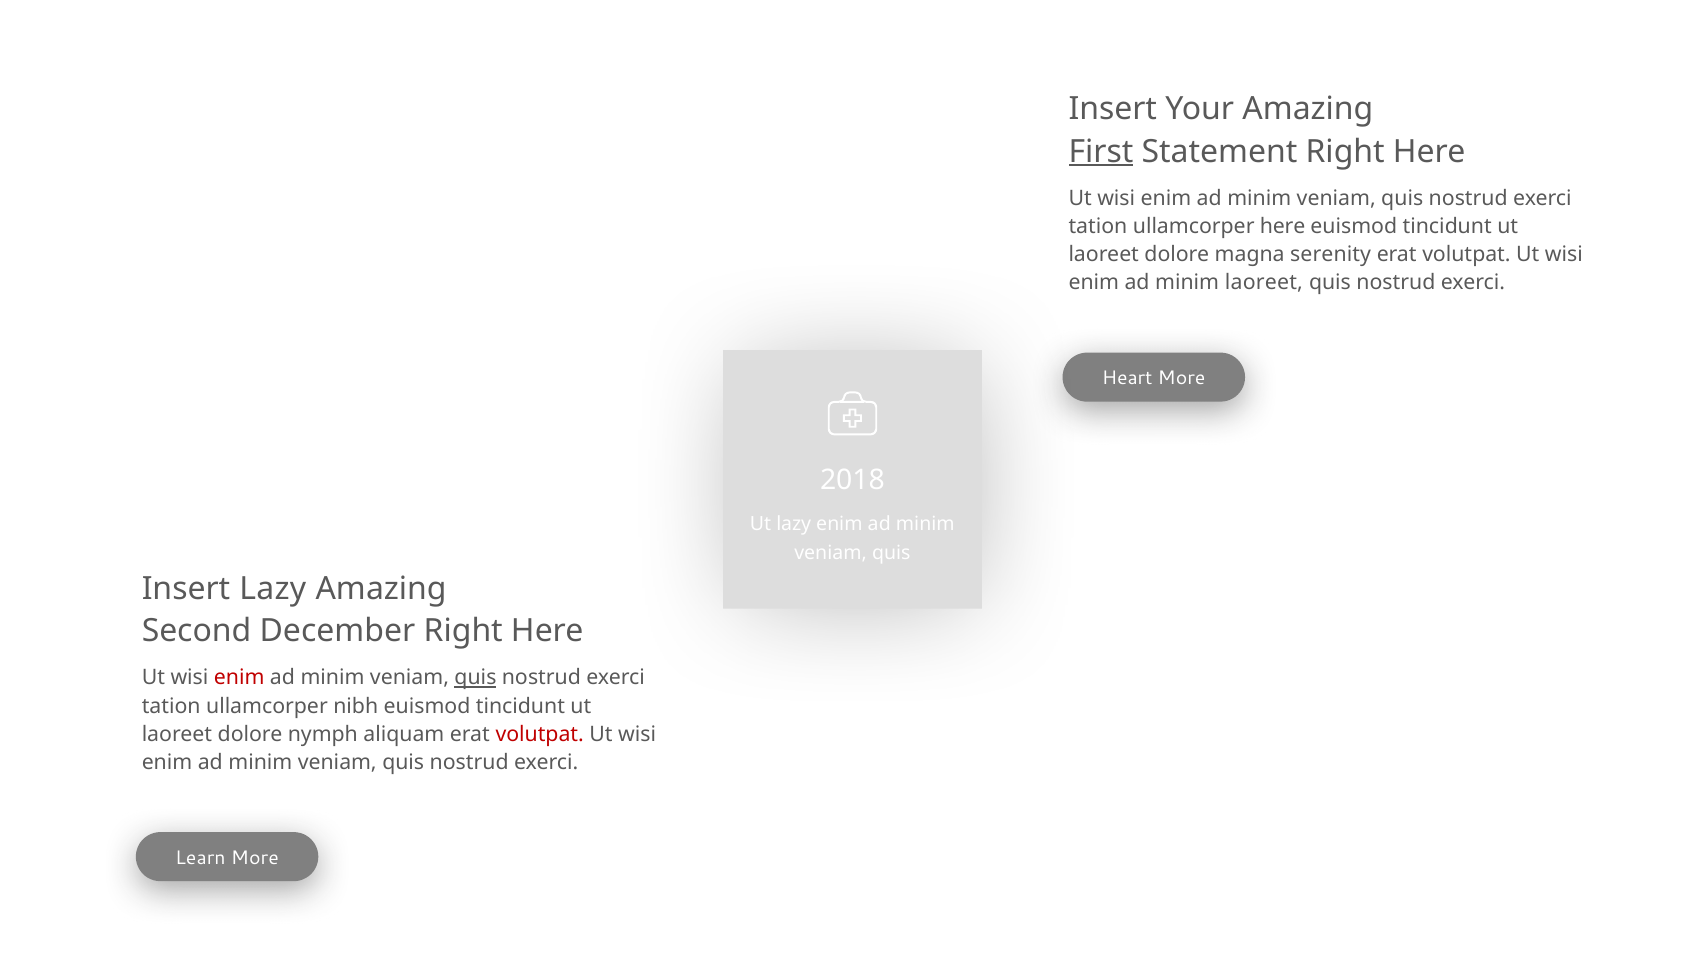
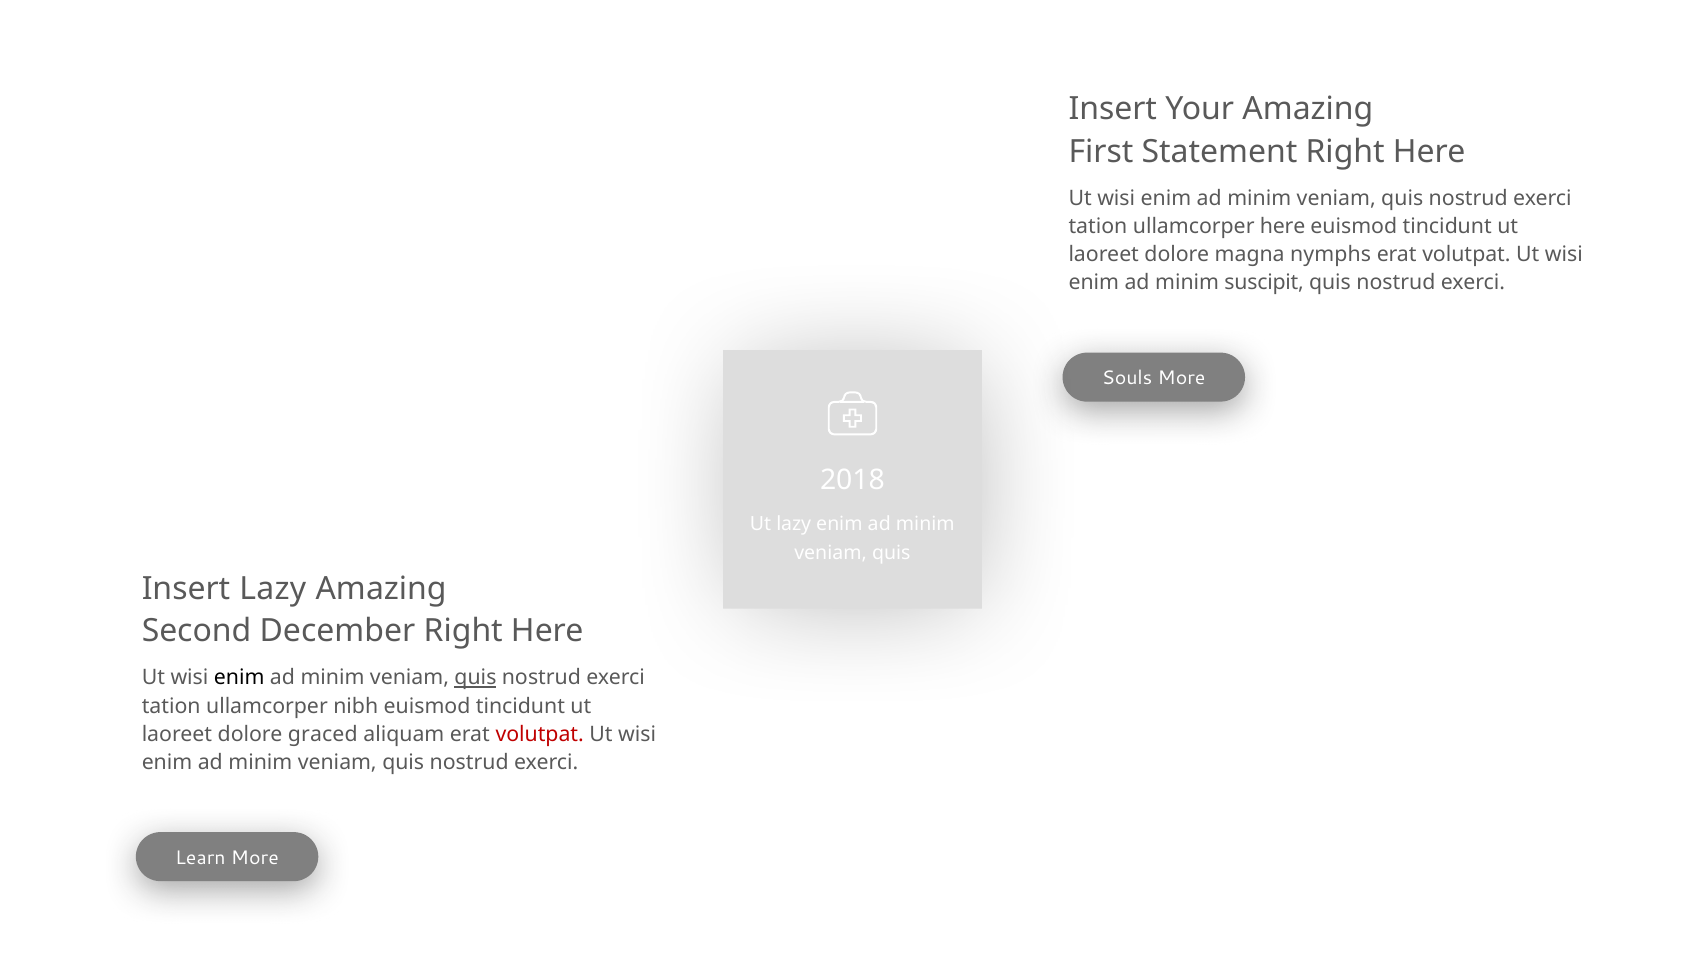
First underline: present -> none
serenity: serenity -> nymphs
minim laoreet: laoreet -> suscipit
Heart: Heart -> Souls
enim at (239, 678) colour: red -> black
nymph: nymph -> graced
